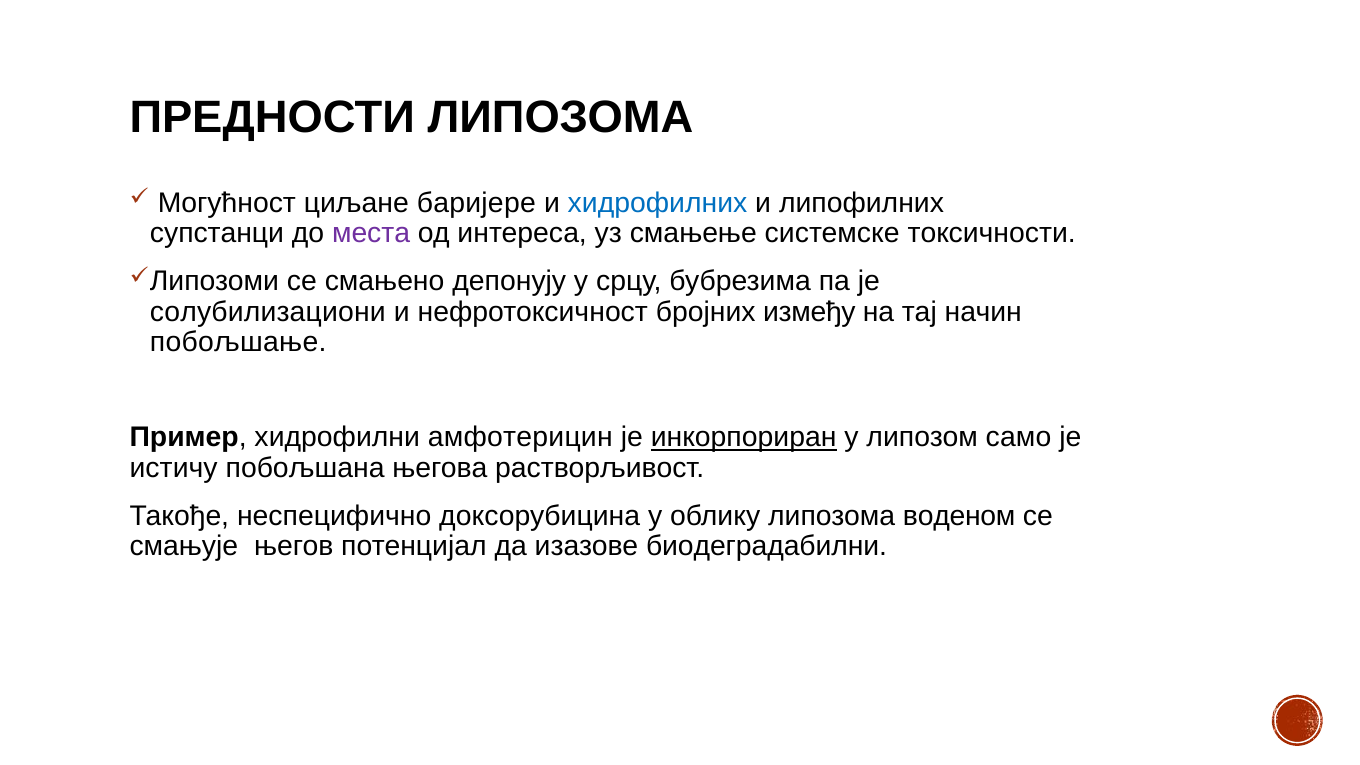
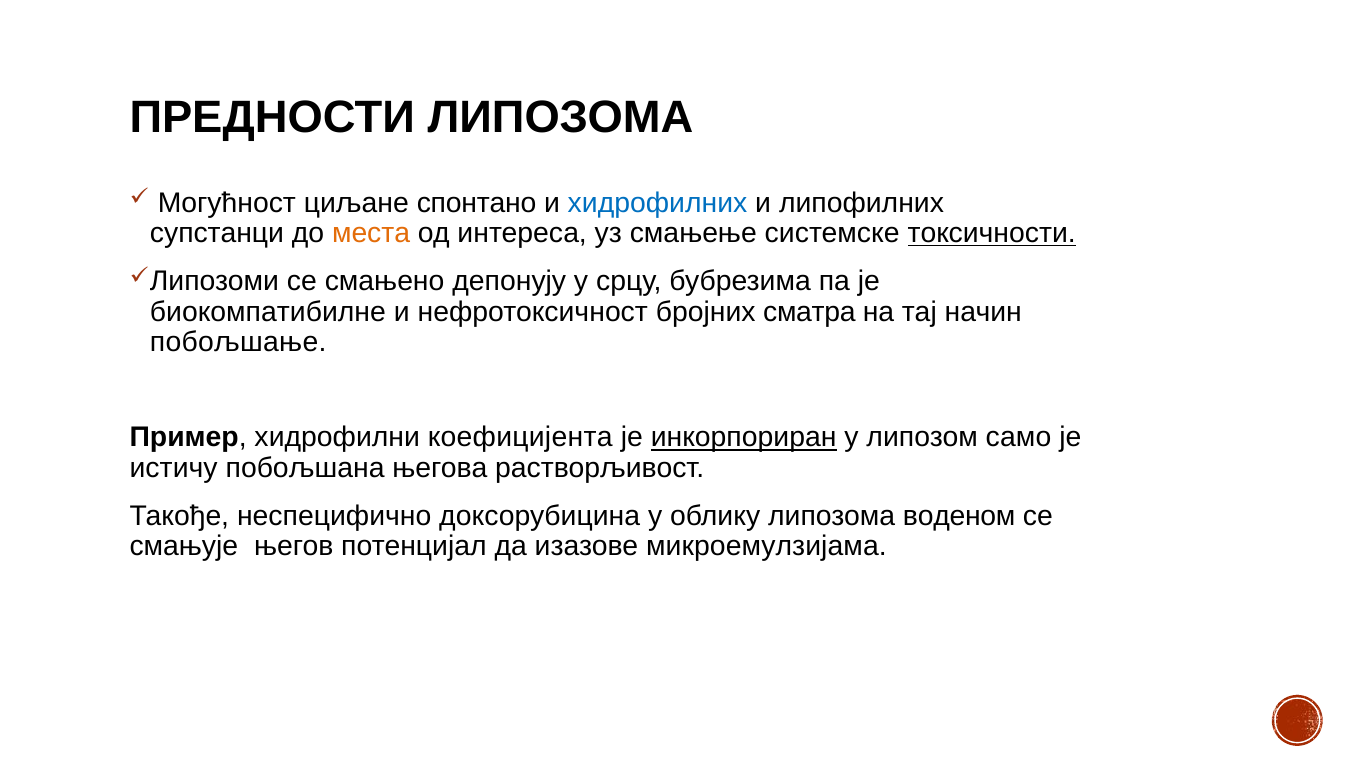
баријере: баријере -> спонтано
места colour: purple -> orange
токсичности underline: none -> present
солубилизациони: солубилизациони -> биокомпатибилне
између: између -> сматра
амфотерицин: амфотерицин -> коефицијента
биодеградабилни: биодеградабилни -> микроемулзијама
